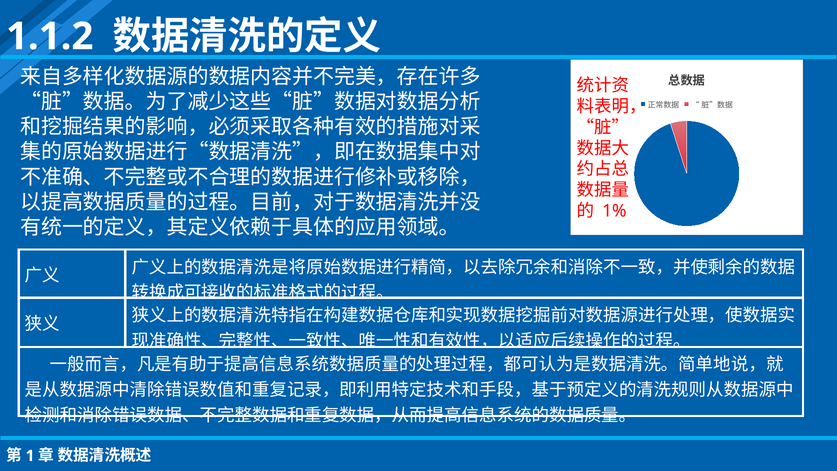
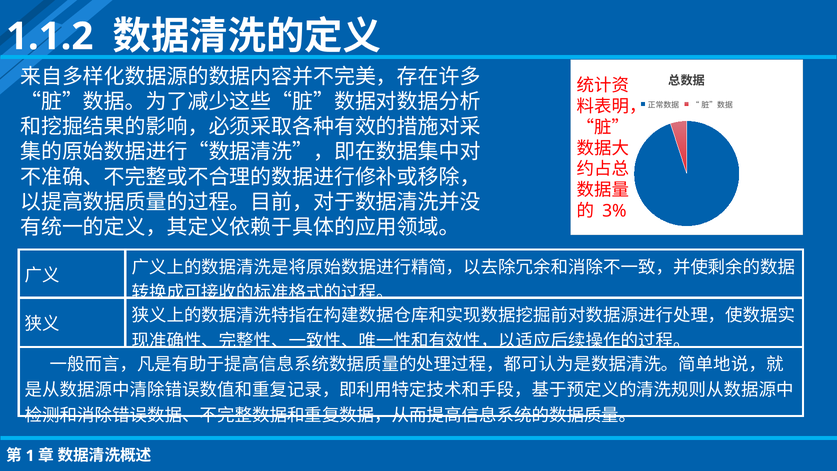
1%: 1% -> 3%
